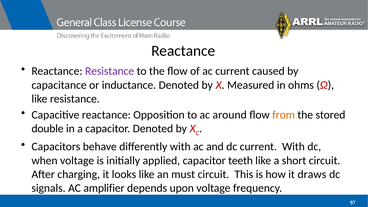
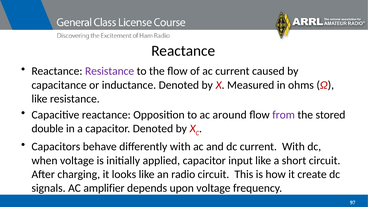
from colour: orange -> purple
teeth: teeth -> input
must: must -> radio
draws: draws -> create
